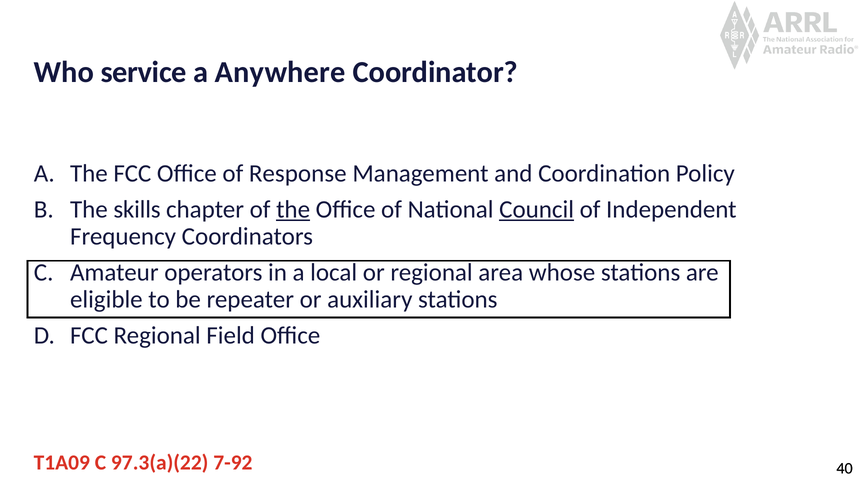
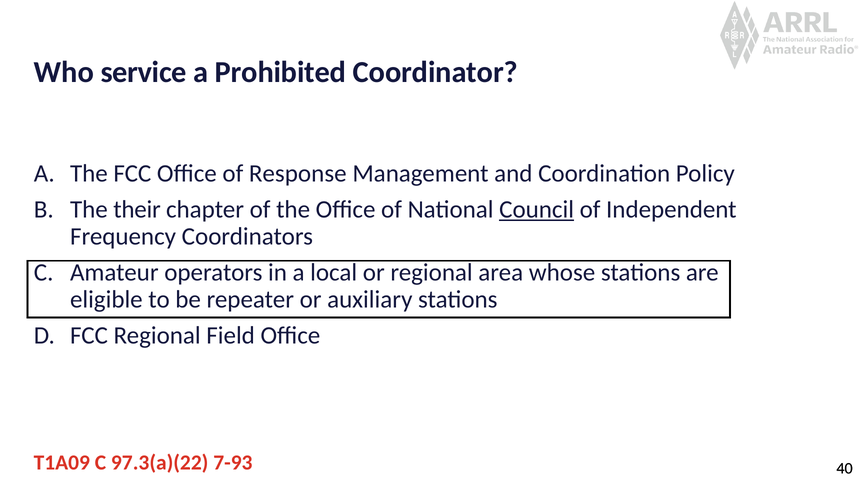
Anywhere: Anywhere -> Prohibited
skills: skills -> their
the at (293, 210) underline: present -> none
7-92: 7-92 -> 7-93
